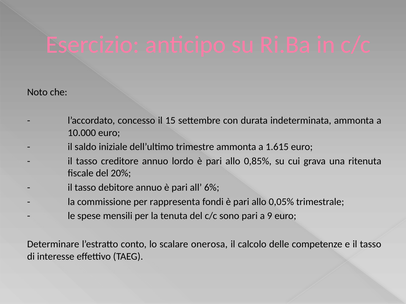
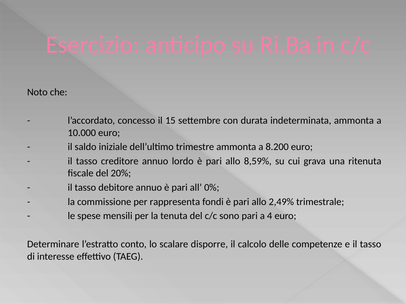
1.615: 1.615 -> 8.200
0,85%: 0,85% -> 8,59%
6%: 6% -> 0%
0,05%: 0,05% -> 2,49%
9: 9 -> 4
onerosa: onerosa -> disporre
